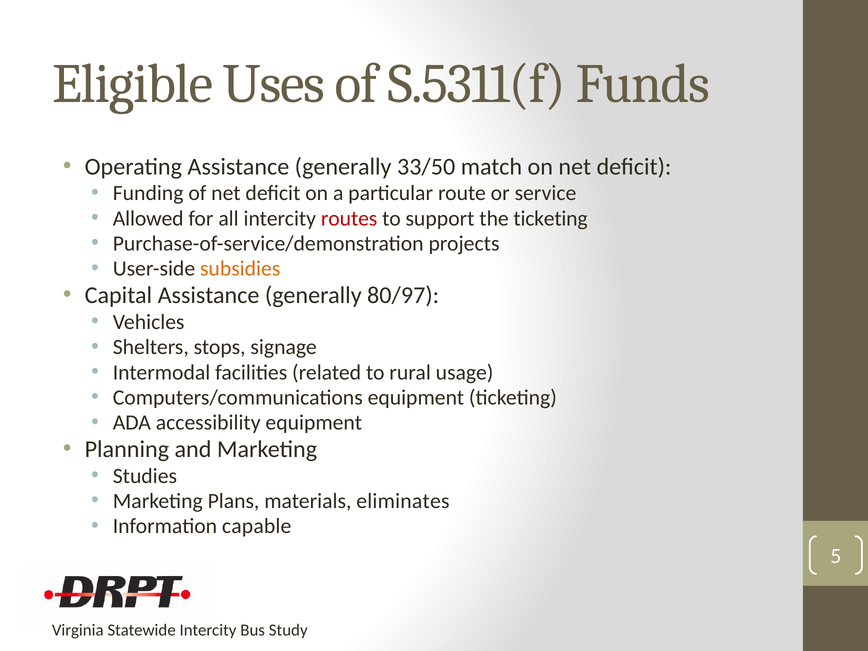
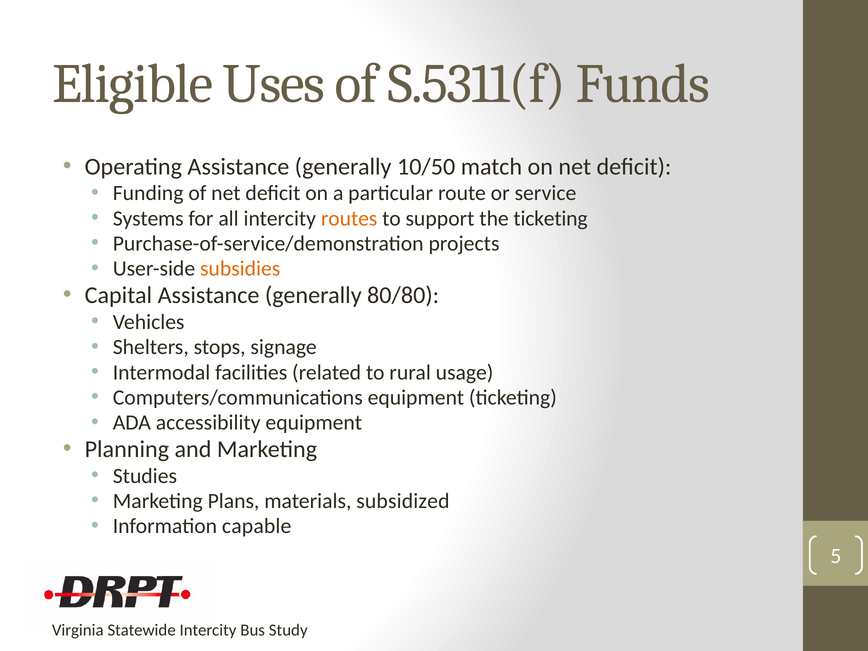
33/50: 33/50 -> 10/50
Allowed: Allowed -> Systems
routes colour: red -> orange
80/97: 80/97 -> 80/80
eliminates: eliminates -> subsidized
